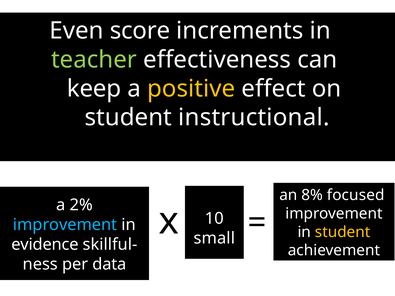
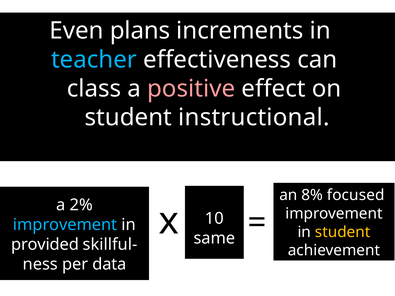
score: score -> plans
teacher colour: light green -> light blue
keep: keep -> class
positive colour: yellow -> pink
small: small -> same
evidence: evidence -> provided
